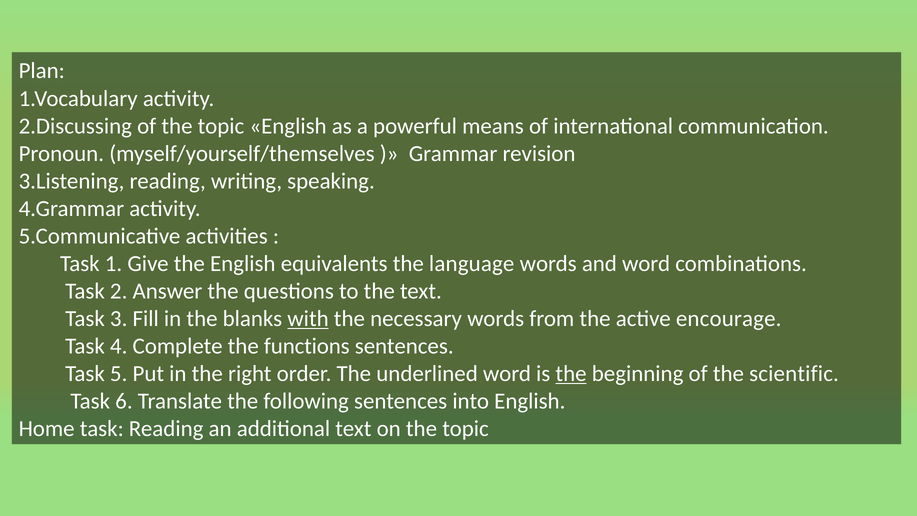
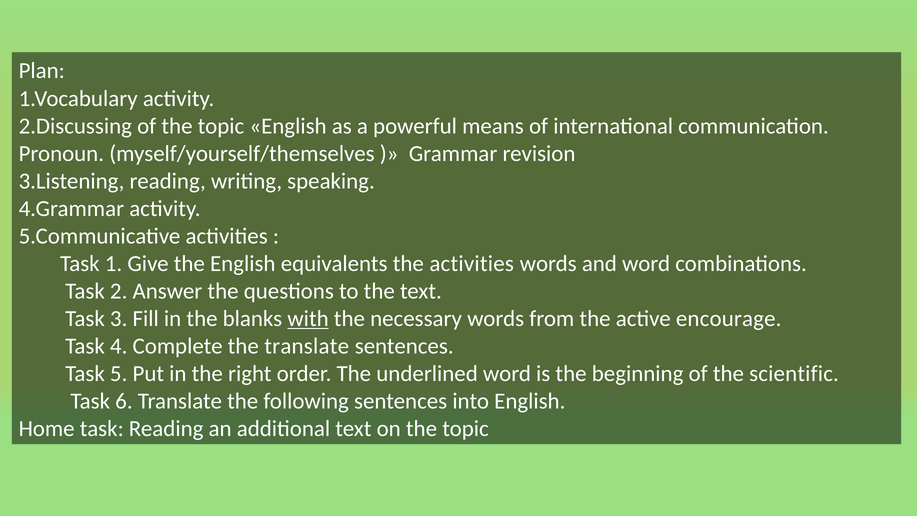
the language: language -> activities
the functions: functions -> translate
the at (571, 374) underline: present -> none
